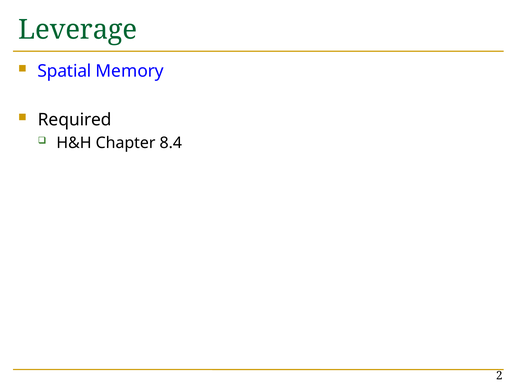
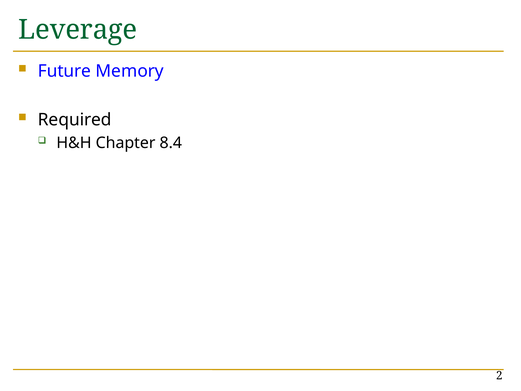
Spatial: Spatial -> Future
